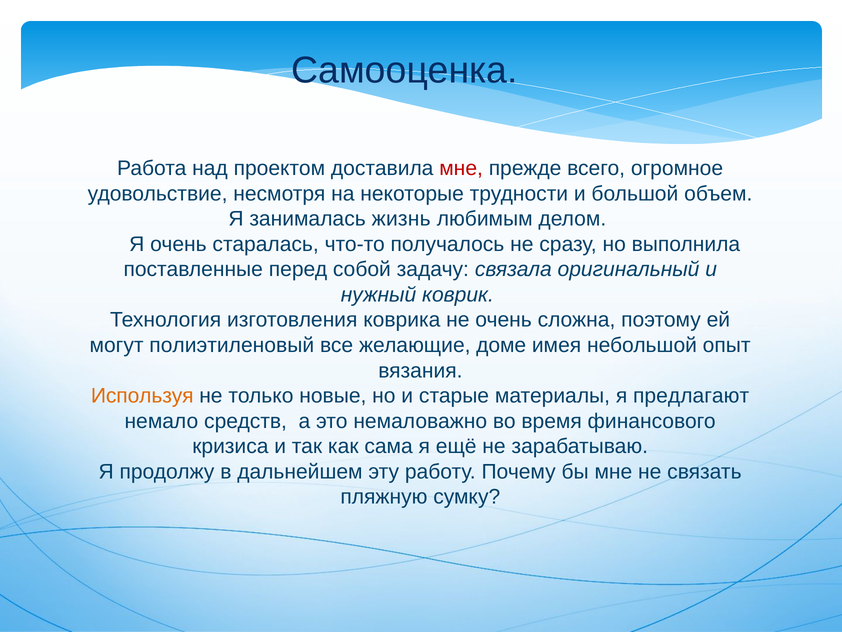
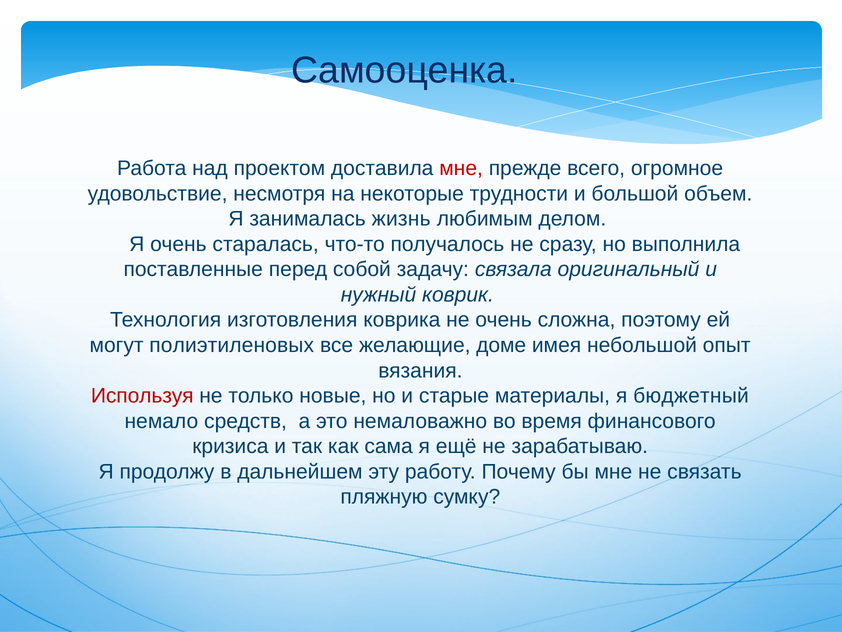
полиэтиленовый: полиэтиленовый -> полиэтиленовых
Используя colour: orange -> red
предлагают: предлагают -> бюджетный
